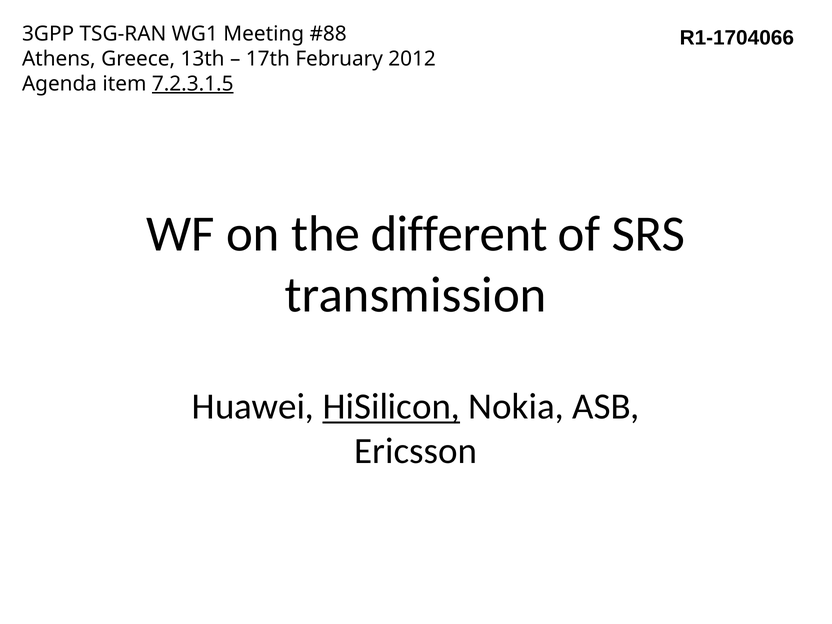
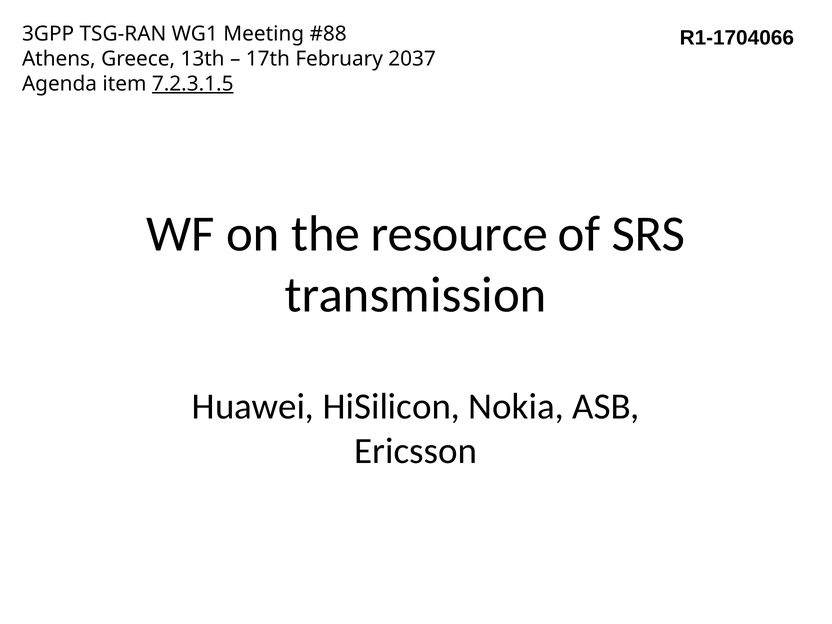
2012: 2012 -> 2037
different: different -> resource
HiSilicon underline: present -> none
